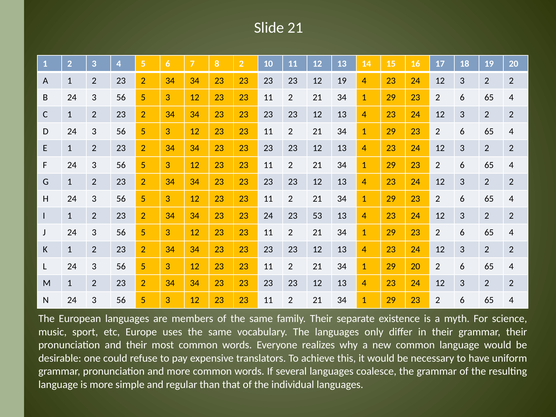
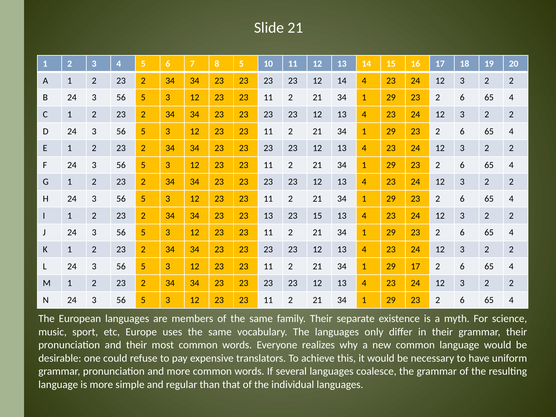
8 2: 2 -> 5
12 19: 19 -> 14
23 23 24: 24 -> 13
23 53: 53 -> 15
29 20: 20 -> 17
